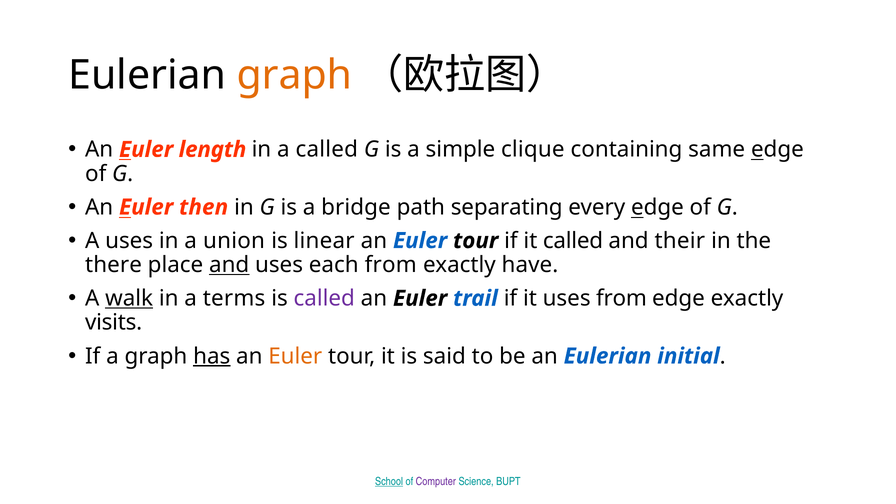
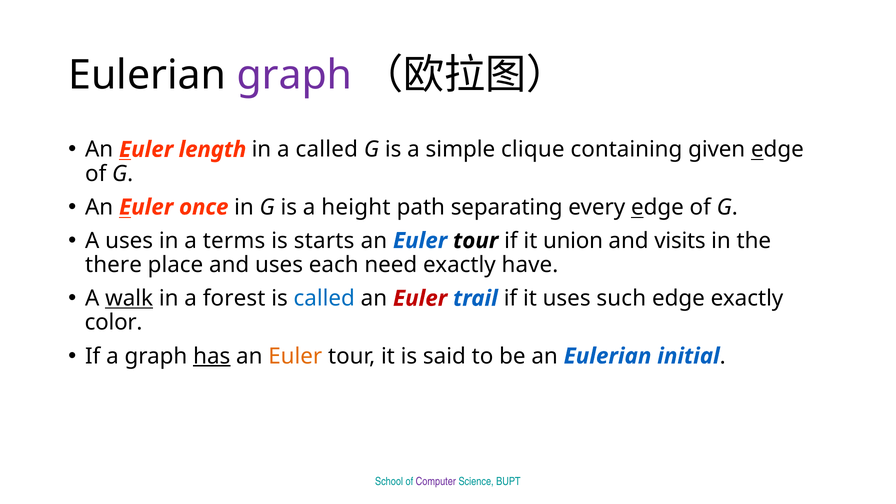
graph at (294, 75) colour: orange -> purple
same: same -> given
then: then -> once
bridge: bridge -> height
union: union -> terms
linear: linear -> starts
it called: called -> union
their: their -> visits
and at (229, 265) underline: present -> none
each from: from -> need
terms: terms -> forest
called at (324, 298) colour: purple -> blue
Euler at (420, 298) colour: black -> red
uses from: from -> such
visits: visits -> color
School underline: present -> none
